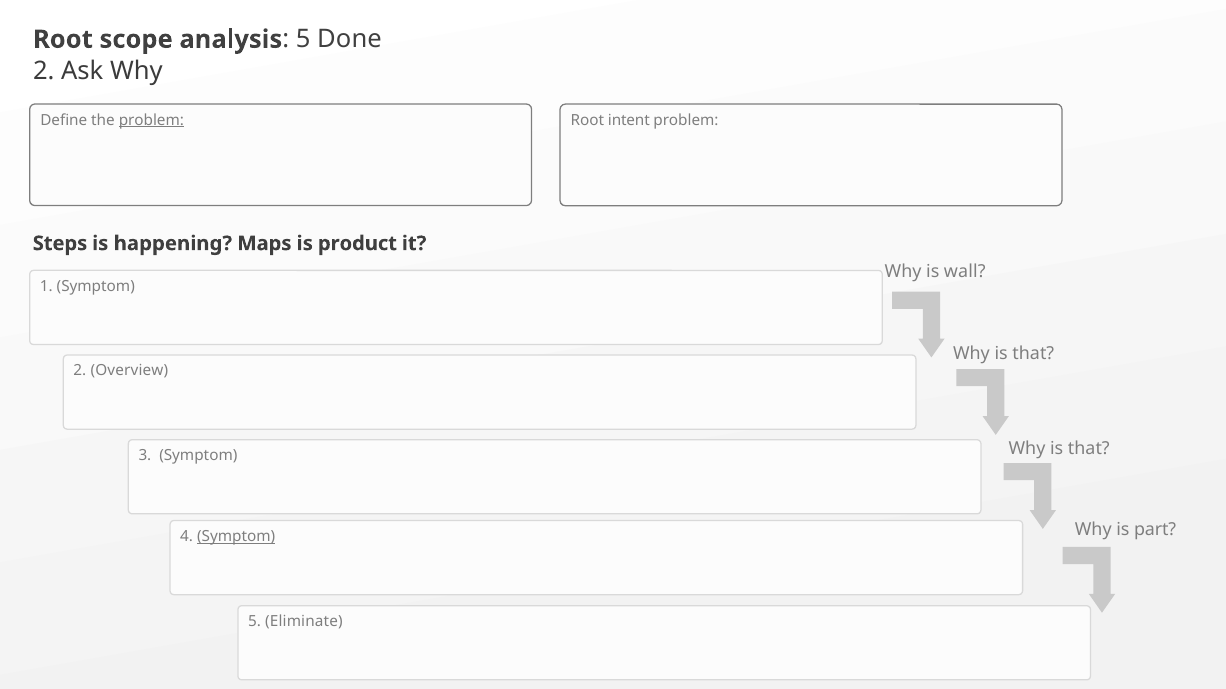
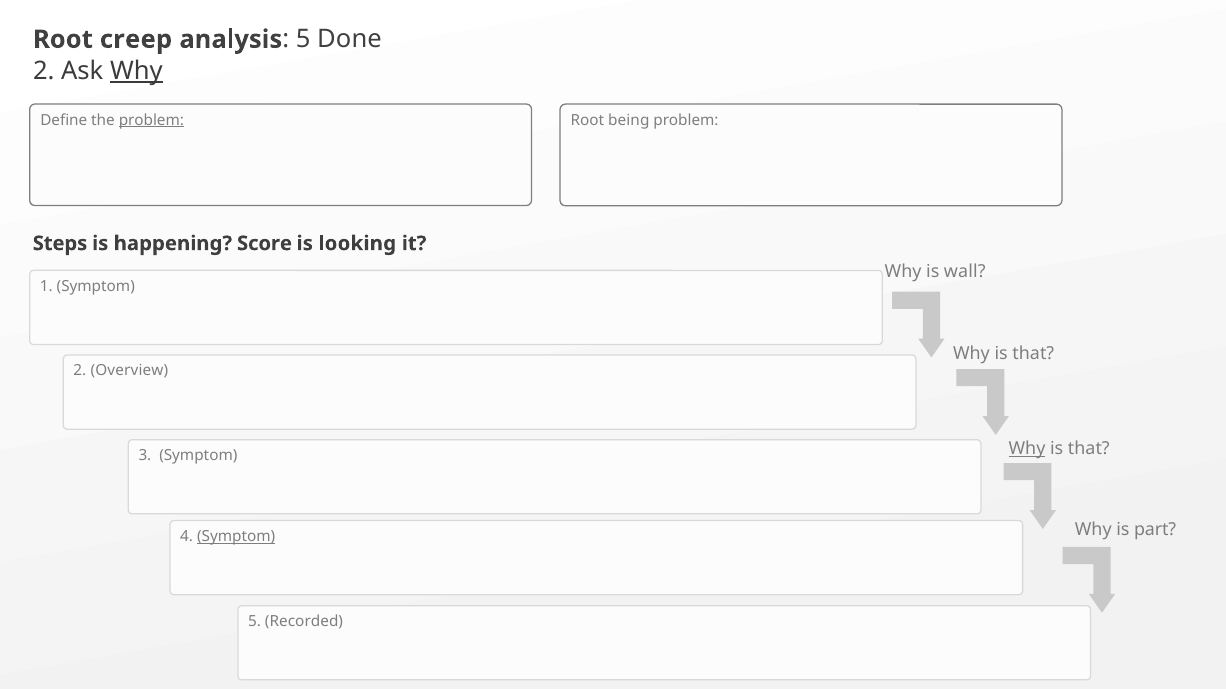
scope: scope -> creep
Why at (136, 71) underline: none -> present
intent: intent -> being
Maps: Maps -> Score
product: product -> looking
Why at (1027, 449) underline: none -> present
Eliminate: Eliminate -> Recorded
